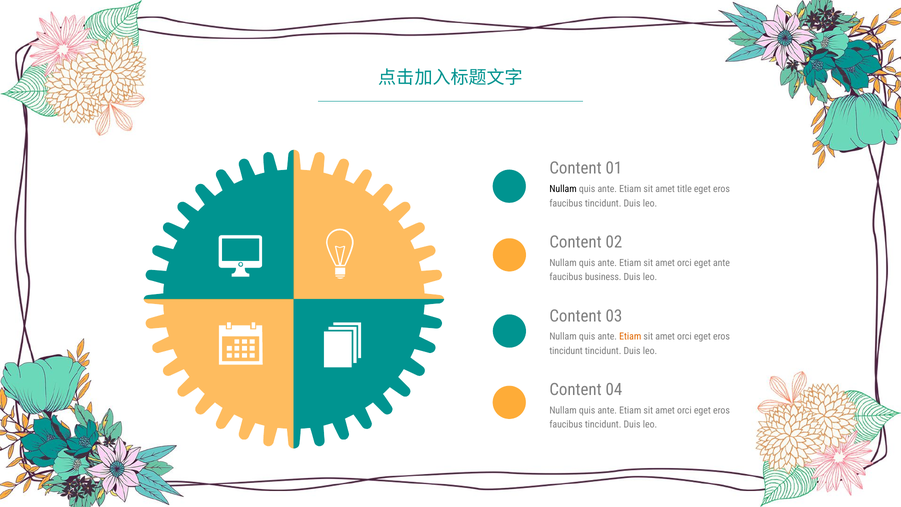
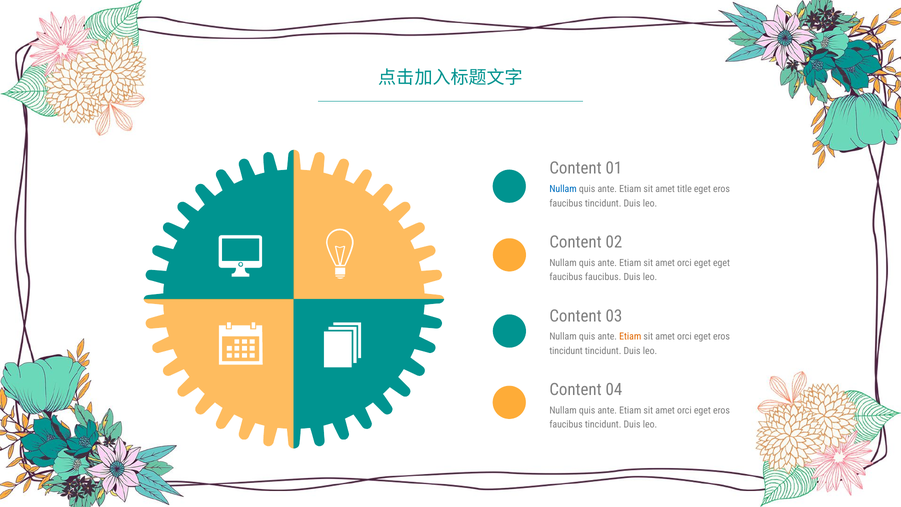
Nullam at (563, 189) colour: black -> blue
eget ante: ante -> eget
faucibus business: business -> faucibus
